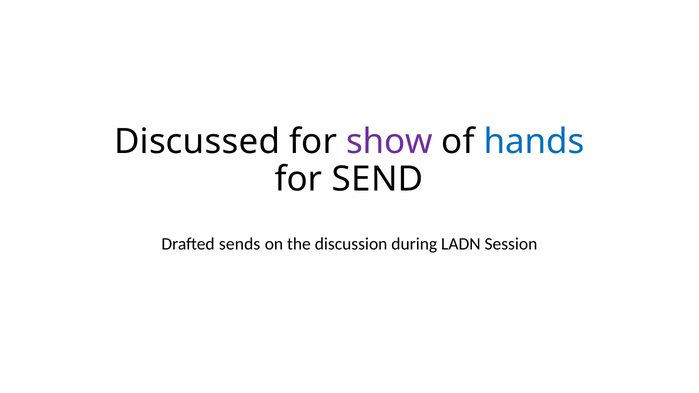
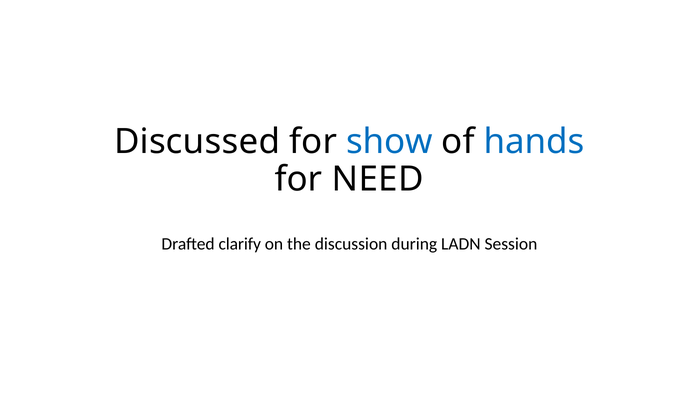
show colour: purple -> blue
SEND: SEND -> NEED
sends: sends -> clarify
